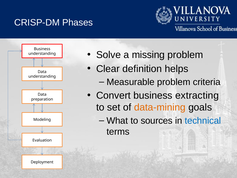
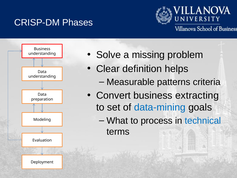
Measurable problem: problem -> patterns
data-mining colour: orange -> blue
sources: sources -> process
